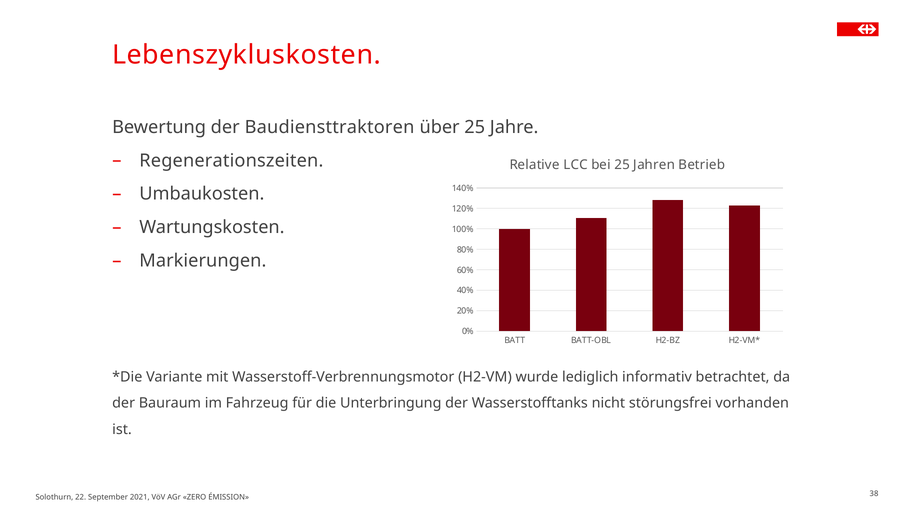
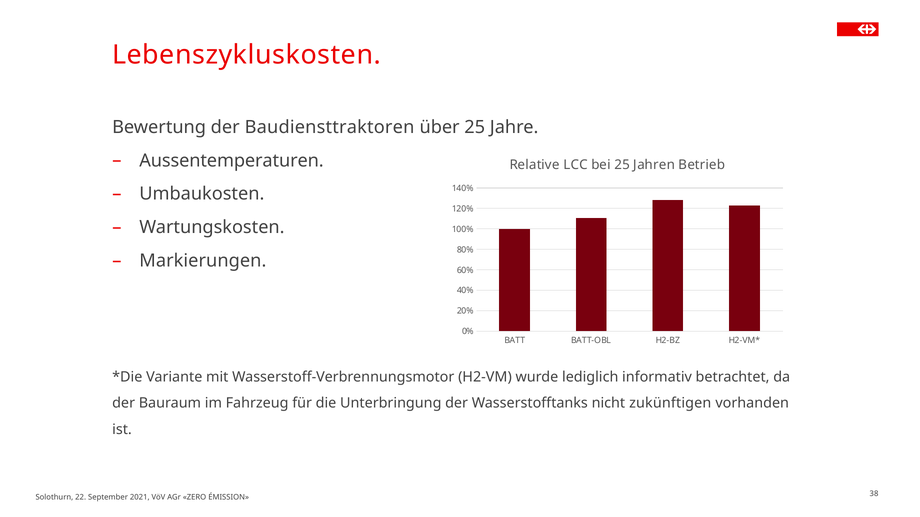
Regenerationszeiten: Regenerationszeiten -> Aussentemperaturen
störungsfrei: störungsfrei -> zukünftigen
